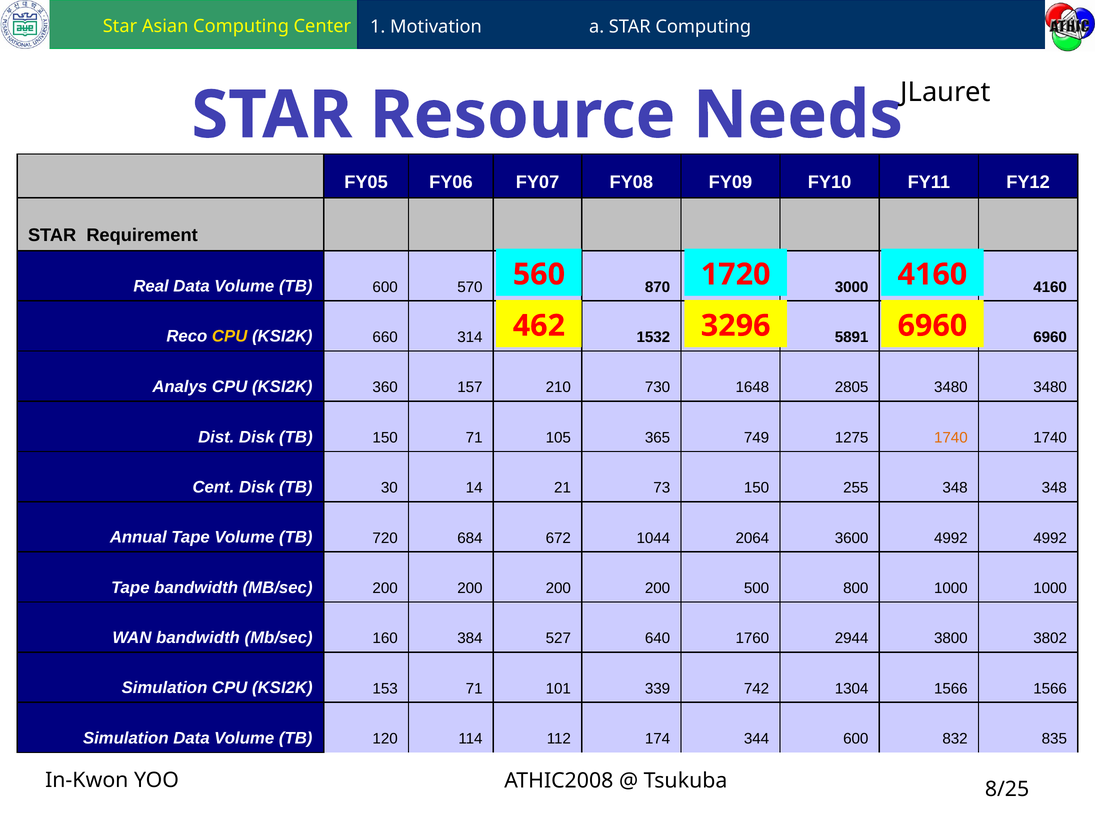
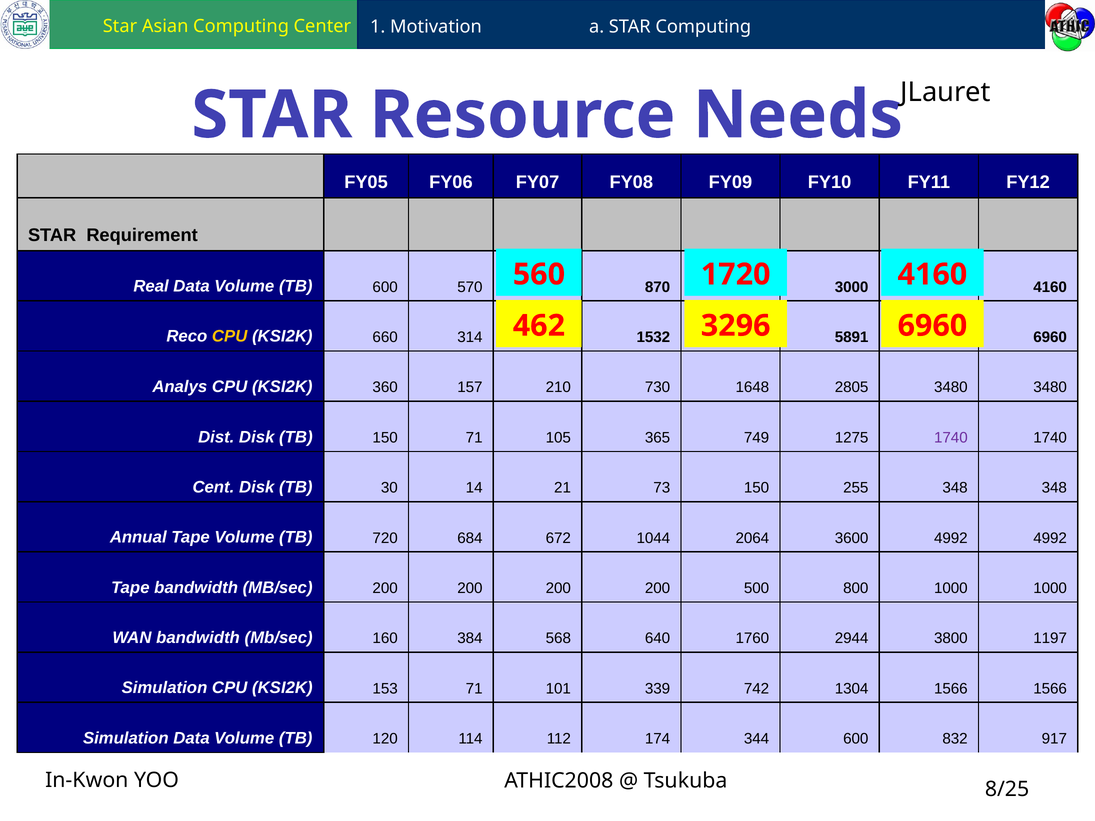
1740 at (951, 438) colour: orange -> purple
527: 527 -> 568
3802: 3802 -> 1197
835: 835 -> 917
